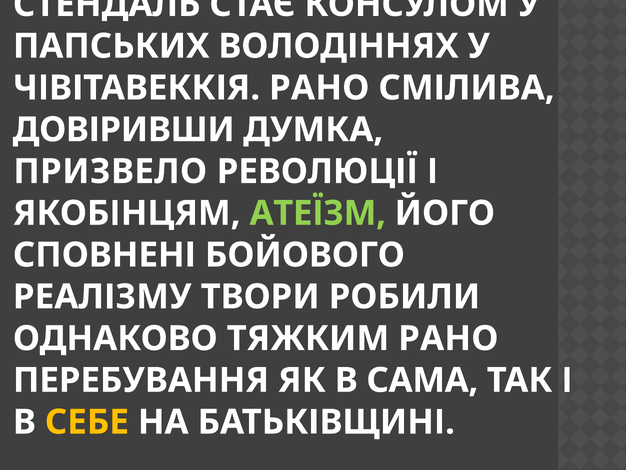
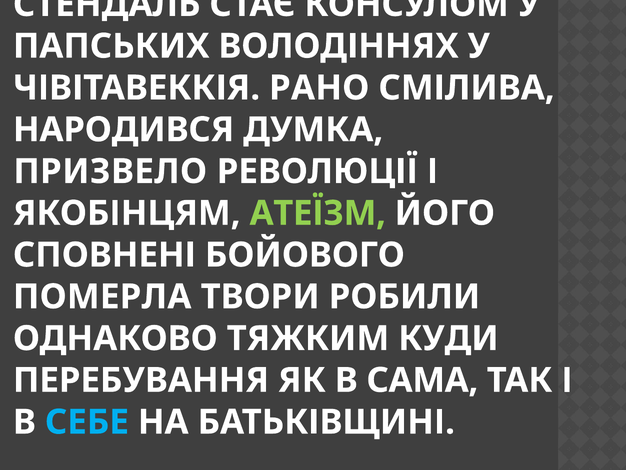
ДОВІРИВШИ: ДОВІРИВШИ -> НАРОДИВСЯ
РЕАЛІЗМУ: РЕАЛІЗМУ -> ПОМЕРЛА
ТЯЖКИМ РАНО: РАНО -> КУДИ
СЕБЕ colour: yellow -> light blue
